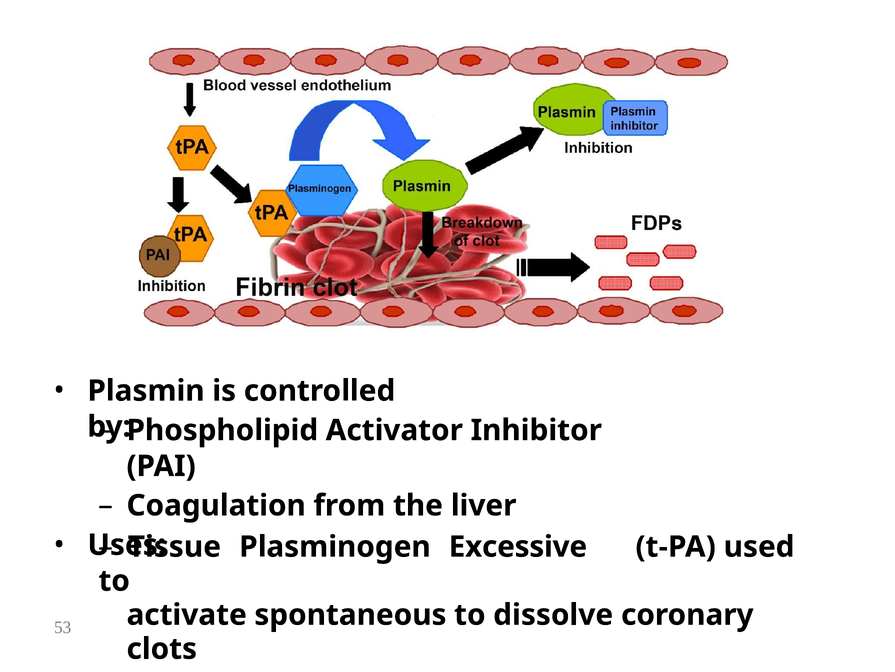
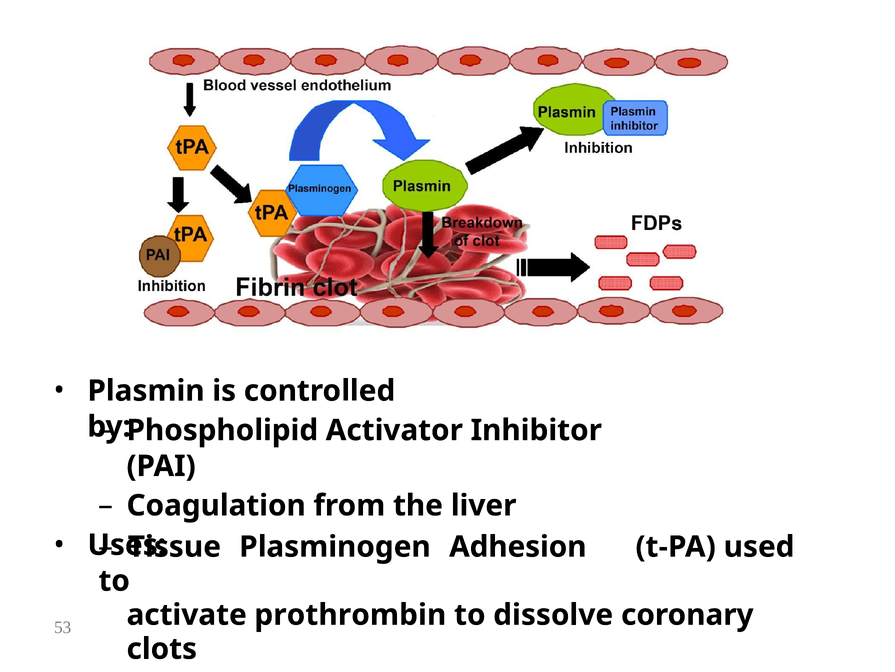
Excessive: Excessive -> Adhesion
spontaneous: spontaneous -> prothrombin
